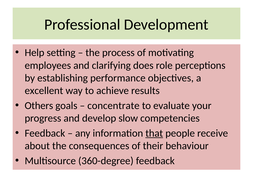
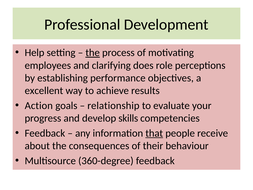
the at (93, 53) underline: none -> present
Others: Others -> Action
concentrate: concentrate -> relationship
slow: slow -> skills
